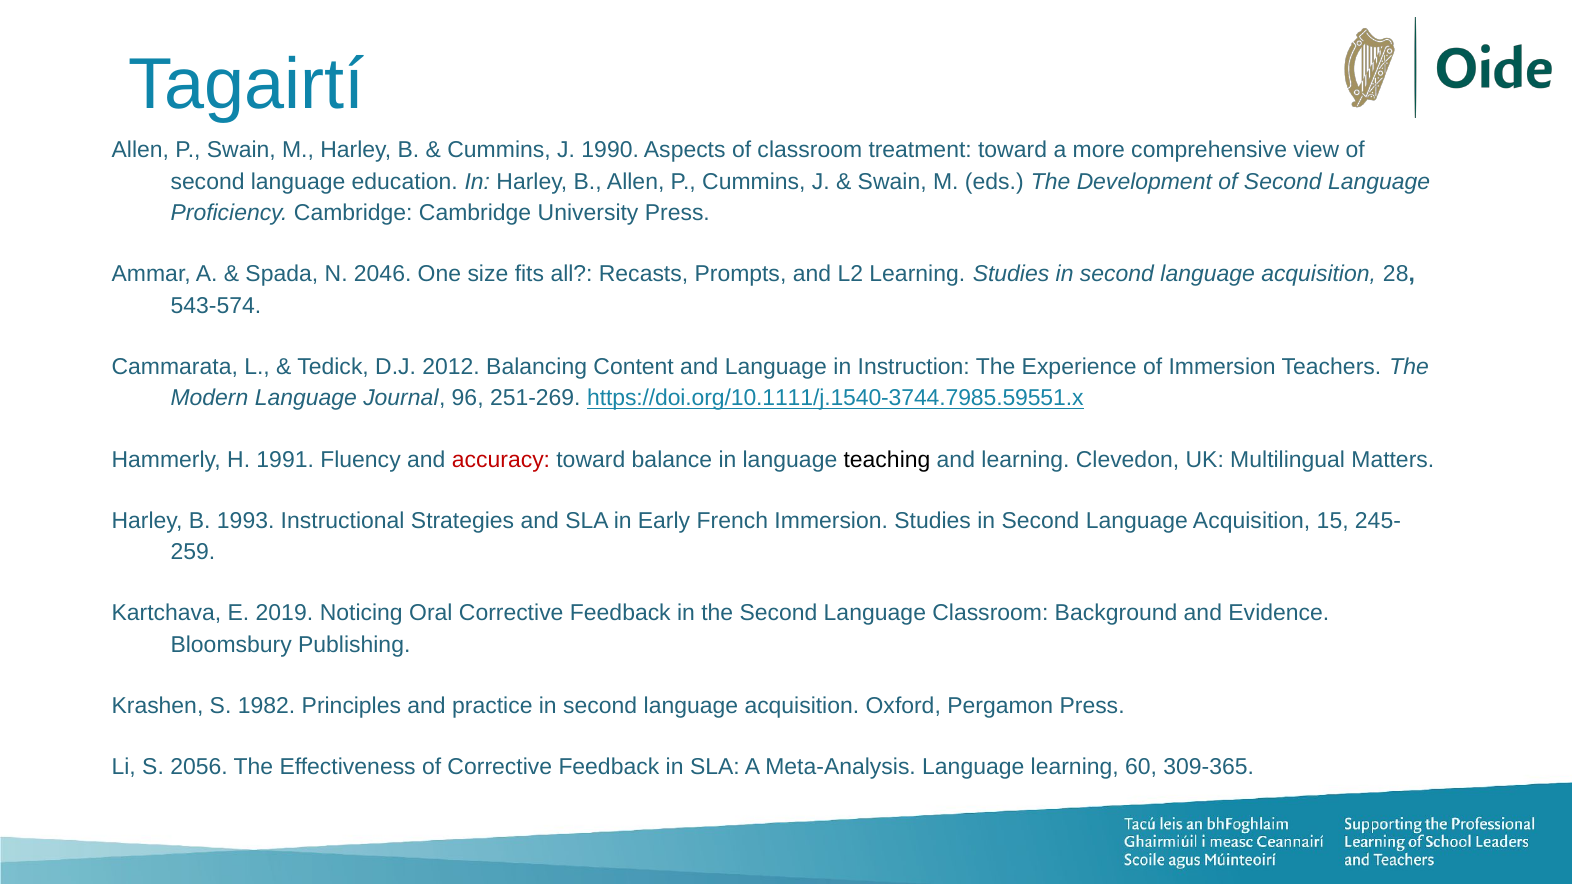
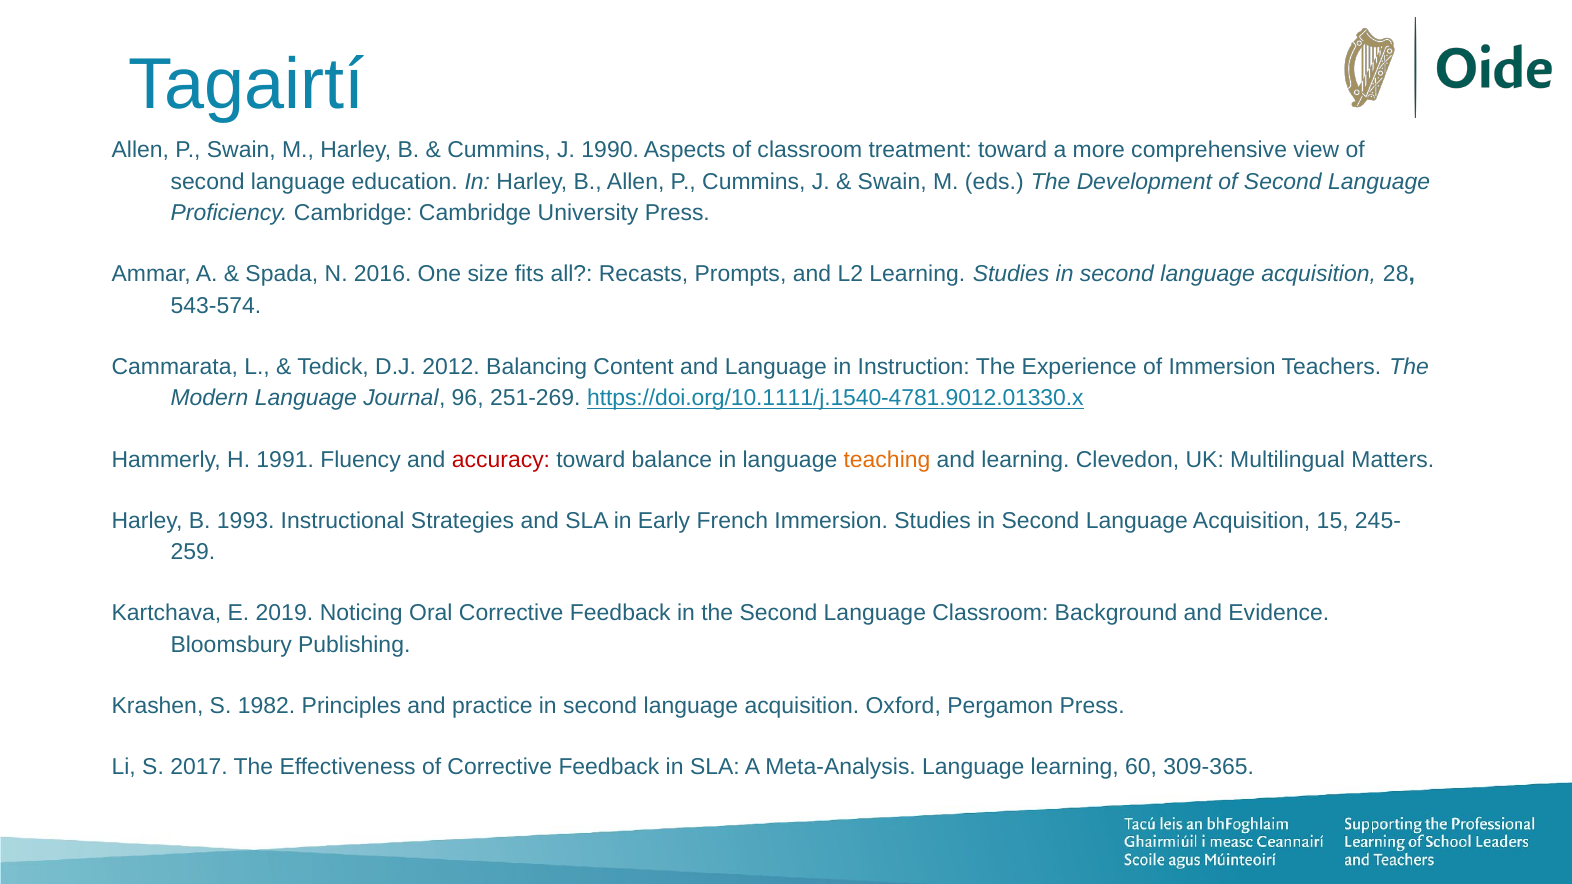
2046: 2046 -> 2016
https://doi.org/10.1111/j.1540-3744.7985.59551.x: https://doi.org/10.1111/j.1540-3744.7985.59551.x -> https://doi.org/10.1111/j.1540-4781.9012.01330.x
teaching colour: black -> orange
2056: 2056 -> 2017
